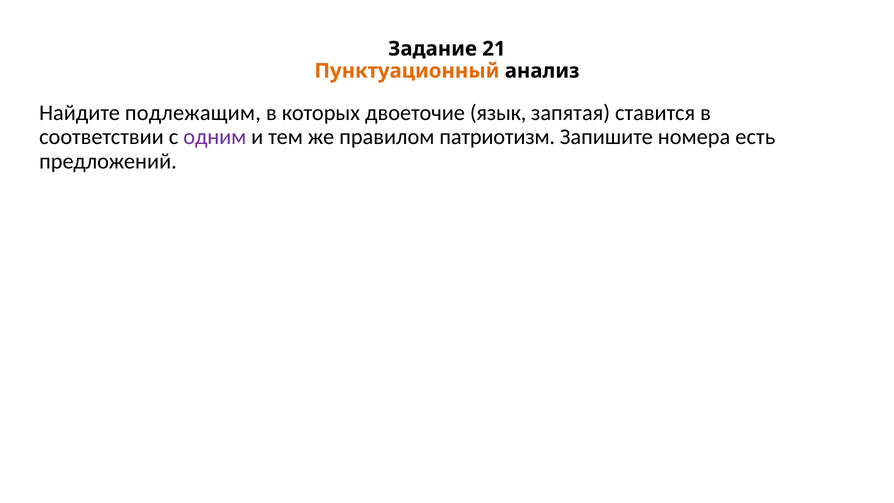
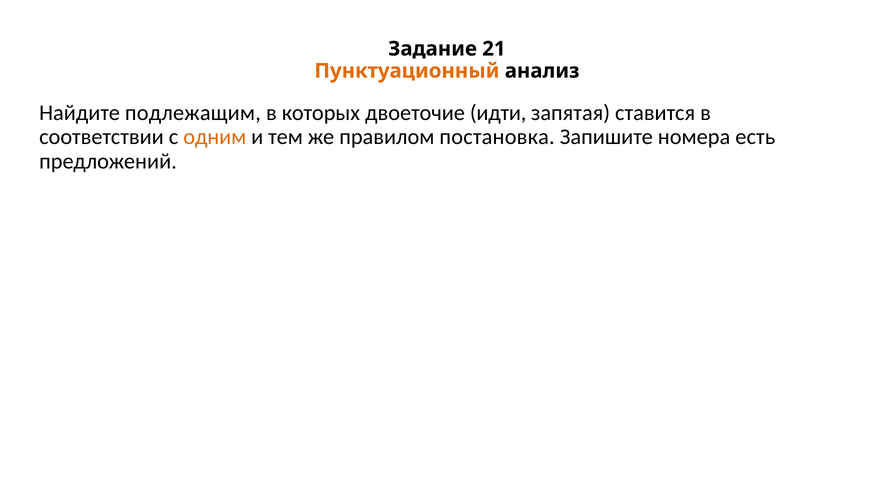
язык: язык -> идти
одним colour: purple -> orange
патриотизм: патриотизм -> постановка
